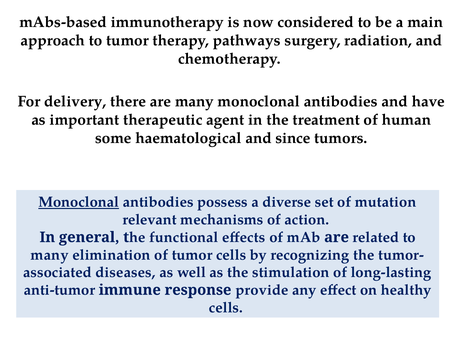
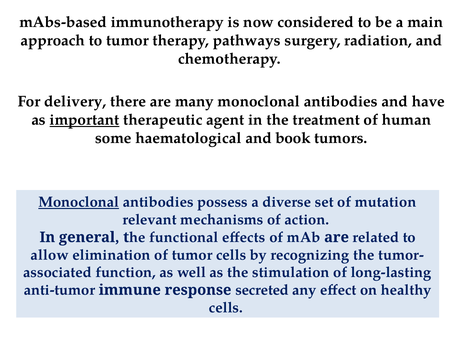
important underline: none -> present
since: since -> book
many at (50, 255): many -> allow
diseases: diseases -> function
provide: provide -> secreted
